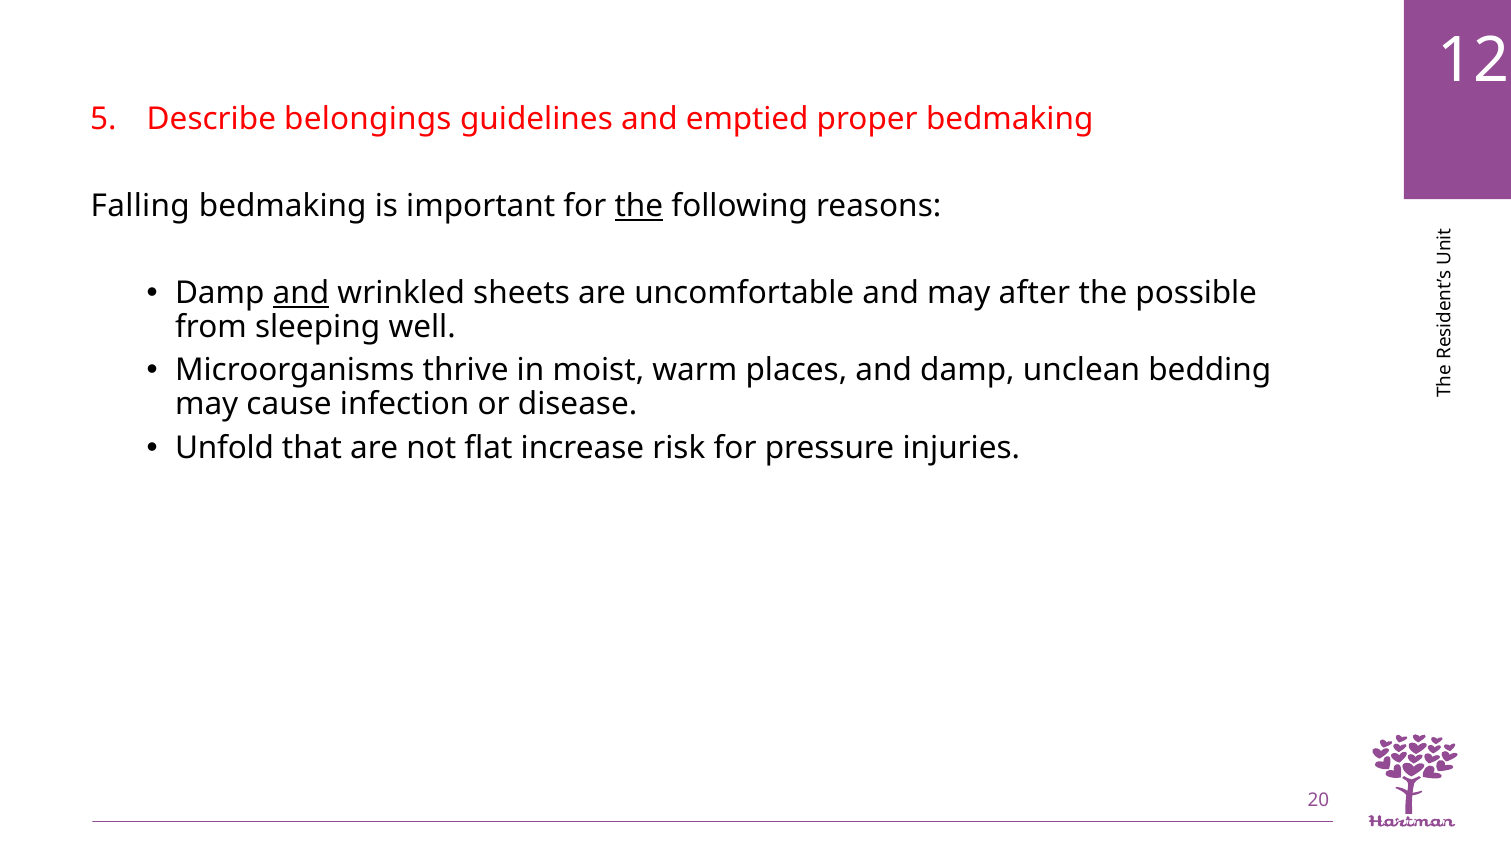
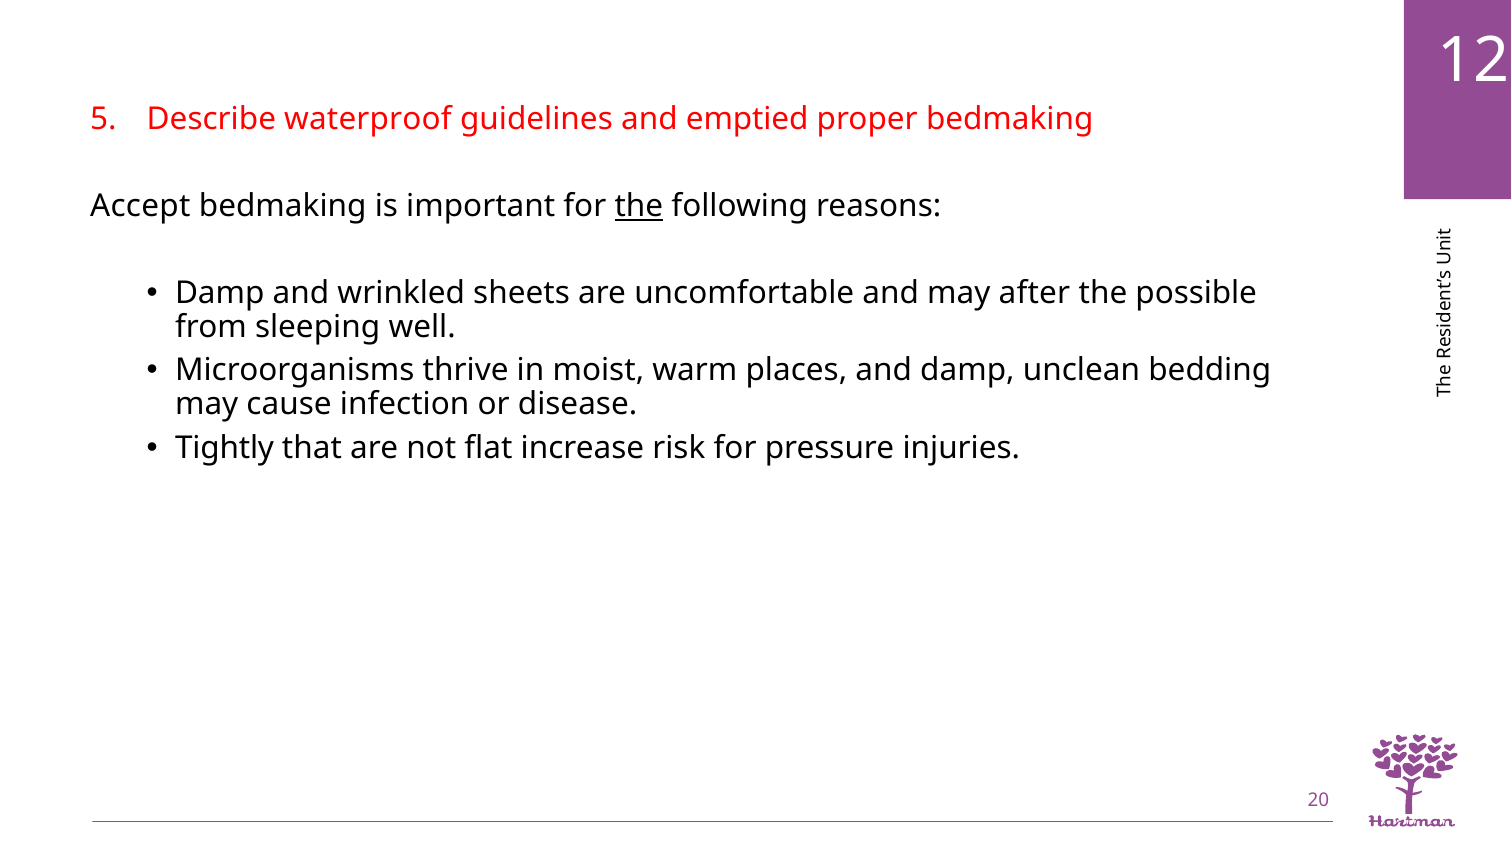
belongings: belongings -> waterproof
Falling: Falling -> Accept
and at (301, 293) underline: present -> none
Unfold: Unfold -> Tightly
